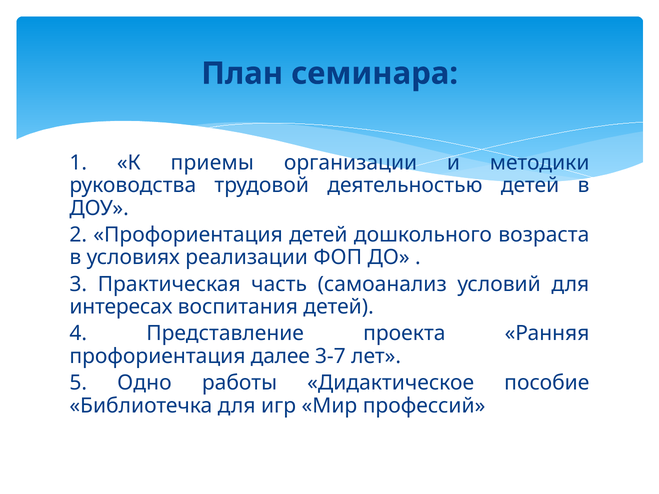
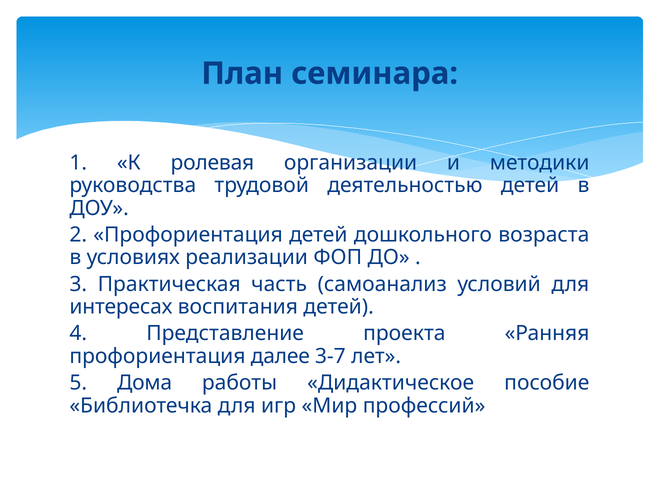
приемы: приемы -> ролевая
Одно: Одно -> Дома
